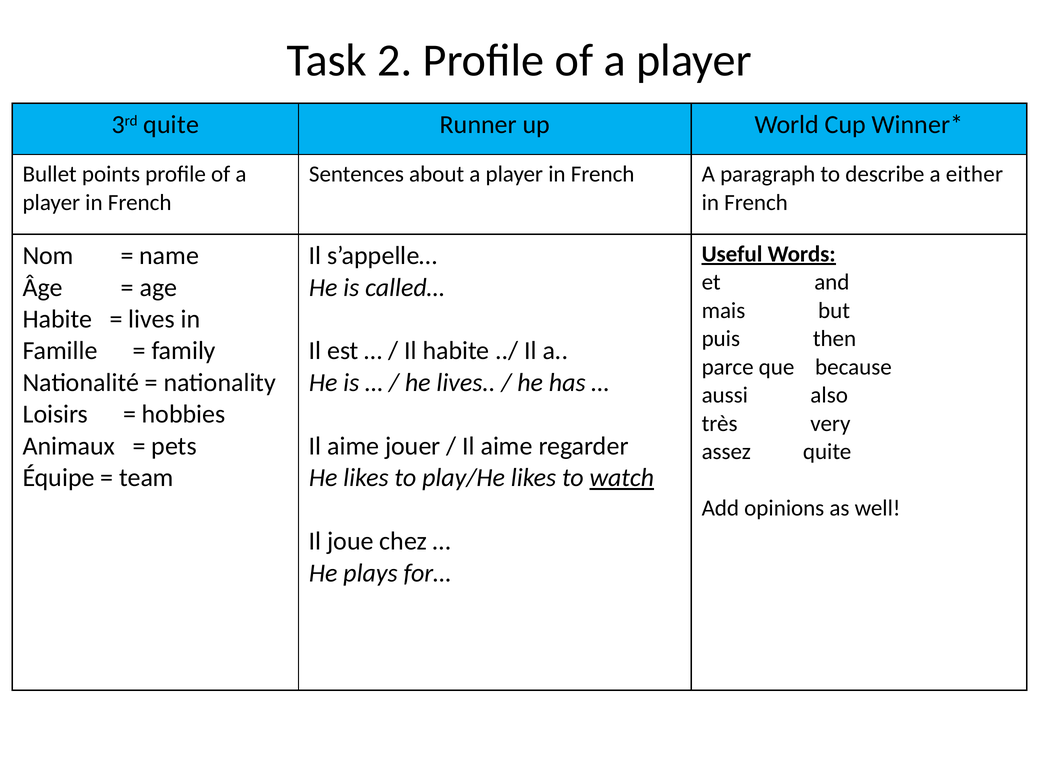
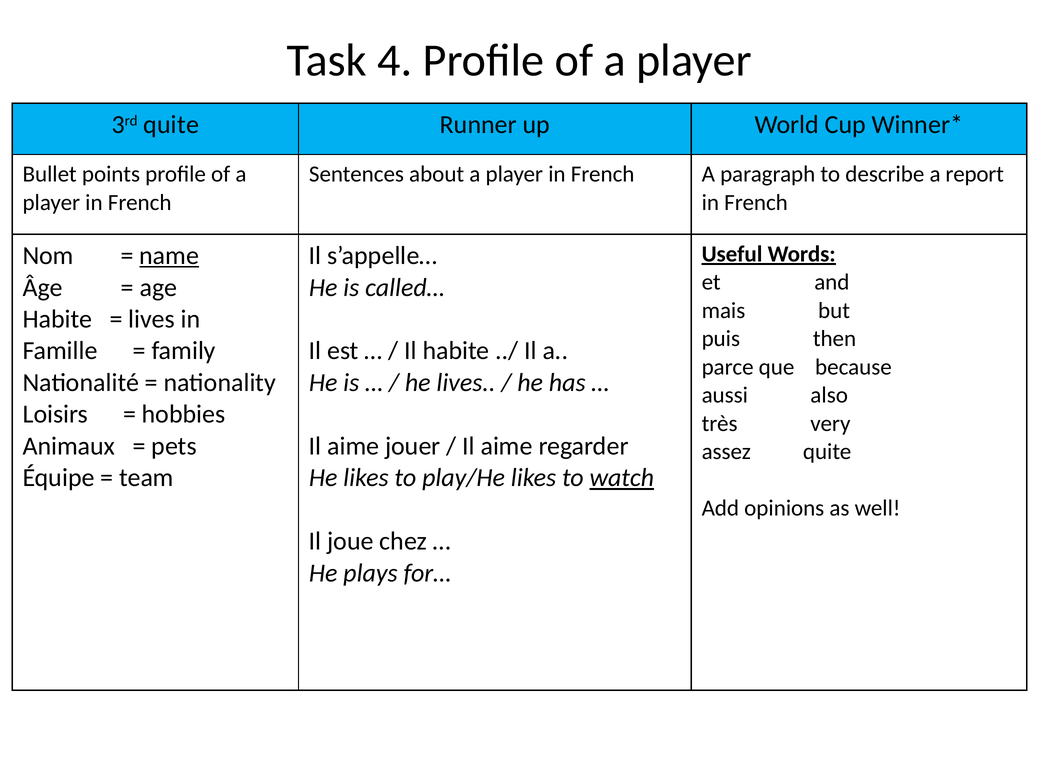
2: 2 -> 4
either: either -> report
name underline: none -> present
